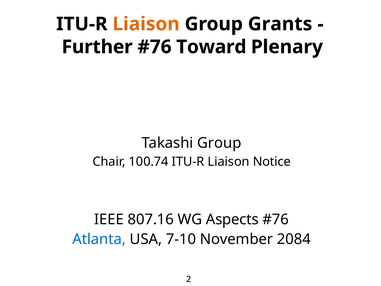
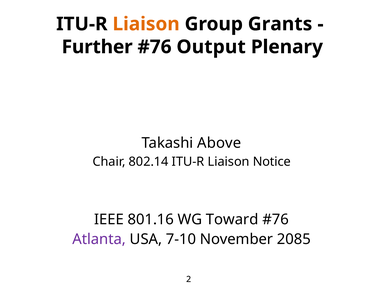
Toward: Toward -> Output
Takashi Group: Group -> Above
100.74: 100.74 -> 802.14
807.16: 807.16 -> 801.16
Aspects: Aspects -> Toward
Atlanta colour: blue -> purple
2084: 2084 -> 2085
